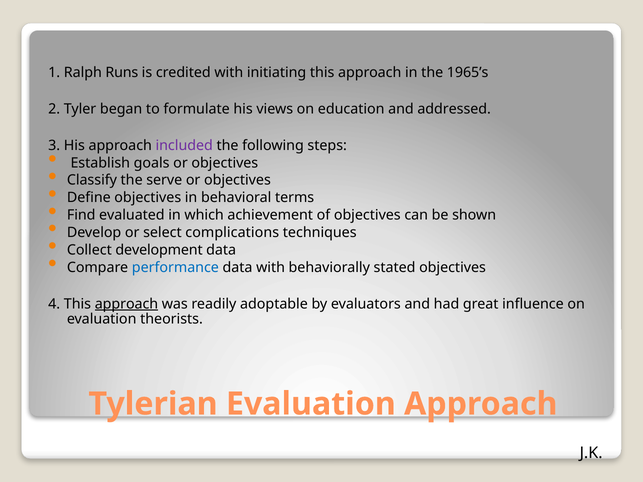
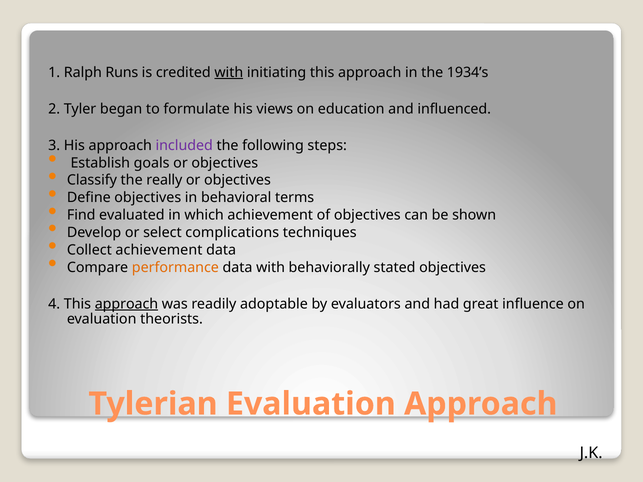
with at (229, 72) underline: none -> present
1965’s: 1965’s -> 1934’s
addressed: addressed -> influenced
serve: serve -> really
Collect development: development -> achievement
performance colour: blue -> orange
